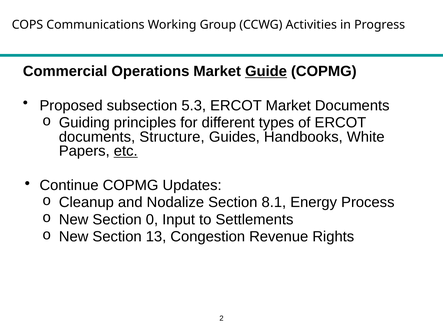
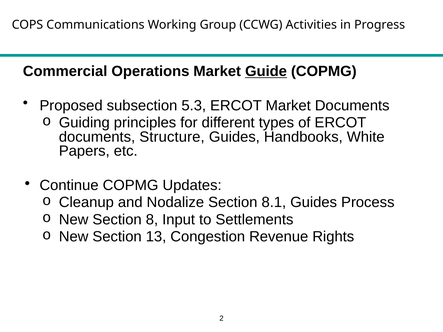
etc underline: present -> none
8.1 Energy: Energy -> Guides
0: 0 -> 8
